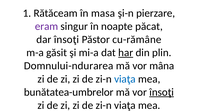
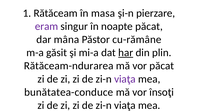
dar însoţi: însoţi -> mâna
Domnului-ndurarea: Domnului-ndurarea -> Rătăceam-ndurarea
vor mâna: mâna -> păcat
viaţa at (125, 79) colour: blue -> purple
bunătatea-umbrelor: bunătatea-umbrelor -> bunătatea-conduce
însoţi at (162, 92) underline: present -> none
